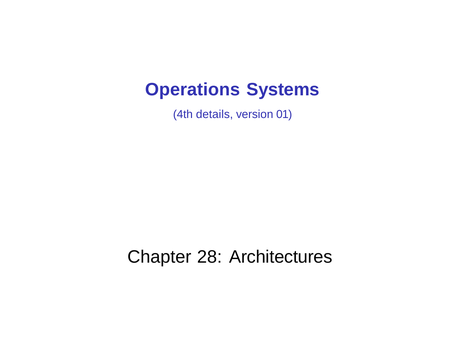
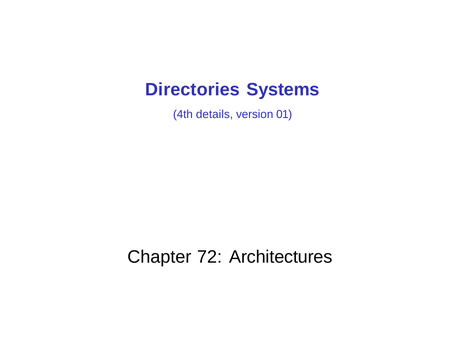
Operations: Operations -> Directories
28: 28 -> 72
